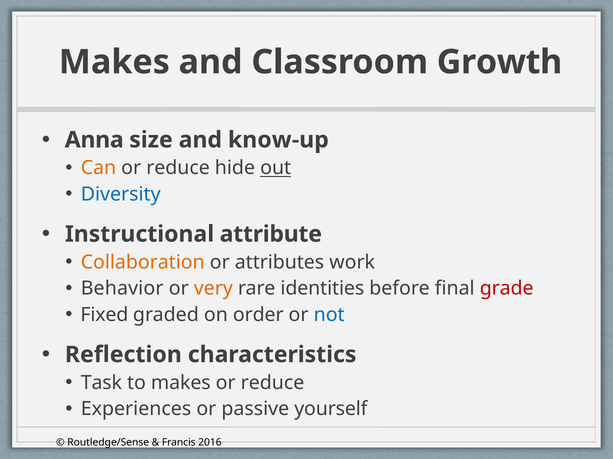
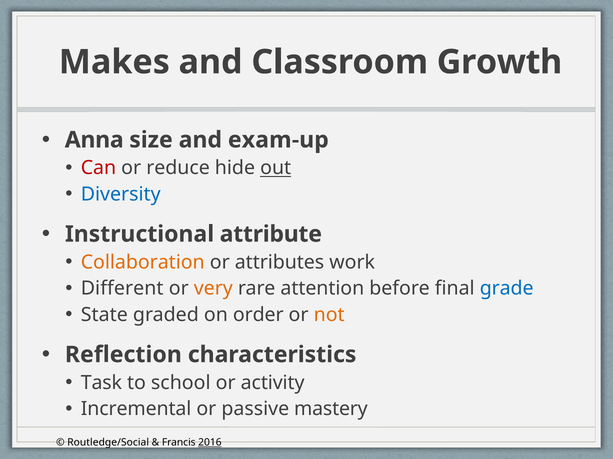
know-up: know-up -> exam-up
Can colour: orange -> red
Behavior: Behavior -> Different
identities: identities -> attention
grade colour: red -> blue
Fixed: Fixed -> State
not colour: blue -> orange
to makes: makes -> school
reduce at (273, 383): reduce -> activity
Experiences: Experiences -> Incremental
yourself: yourself -> mastery
Routledge/Sense: Routledge/Sense -> Routledge/Social
2016 underline: none -> present
